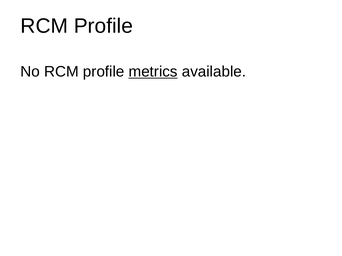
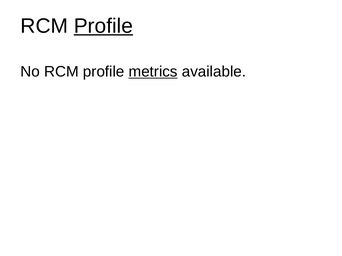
Profile at (103, 26) underline: none -> present
